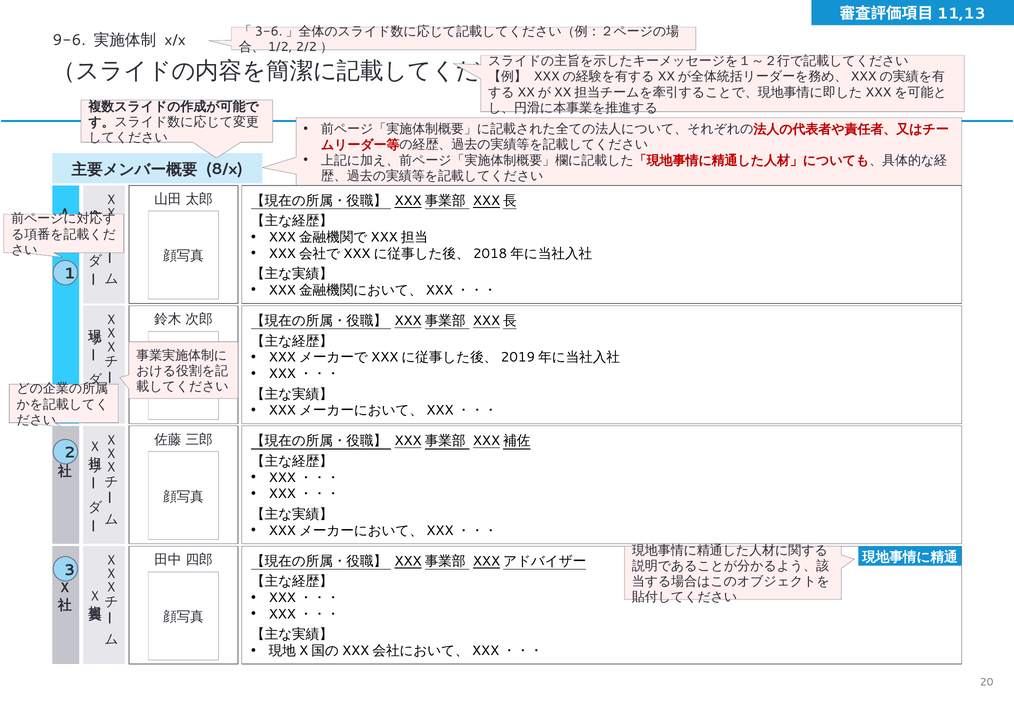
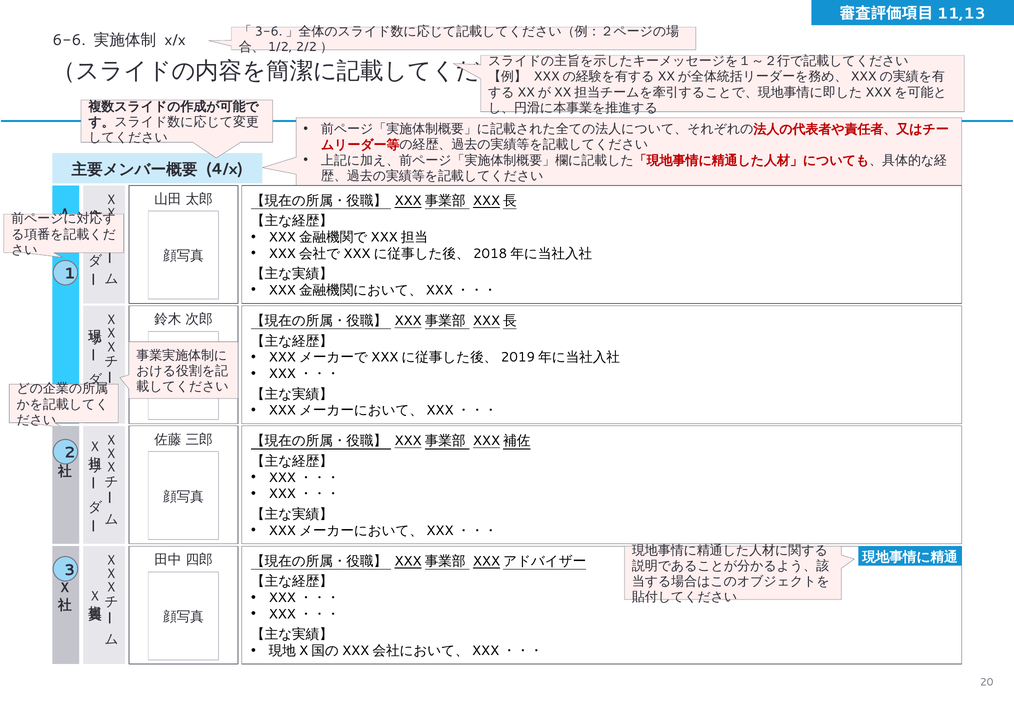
9-6: 9-6 -> 6-6
8/x: 8/x -> 4/x
